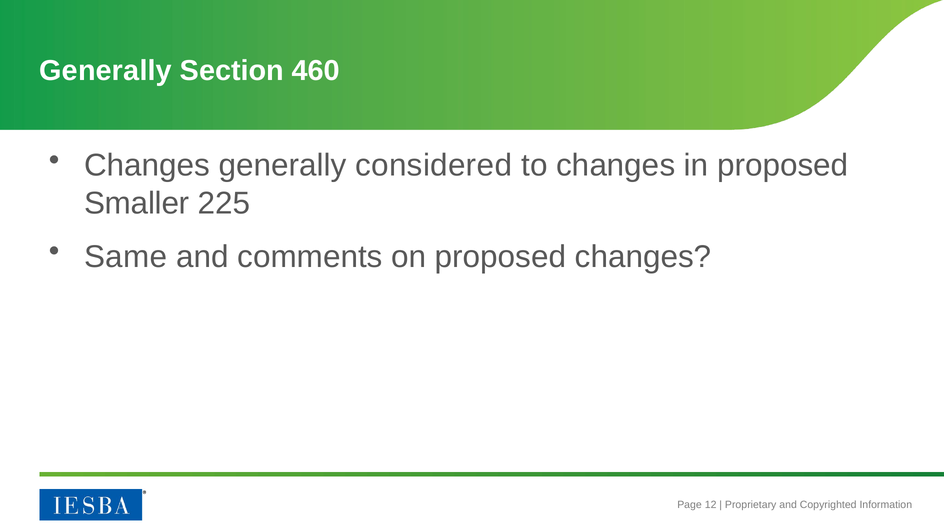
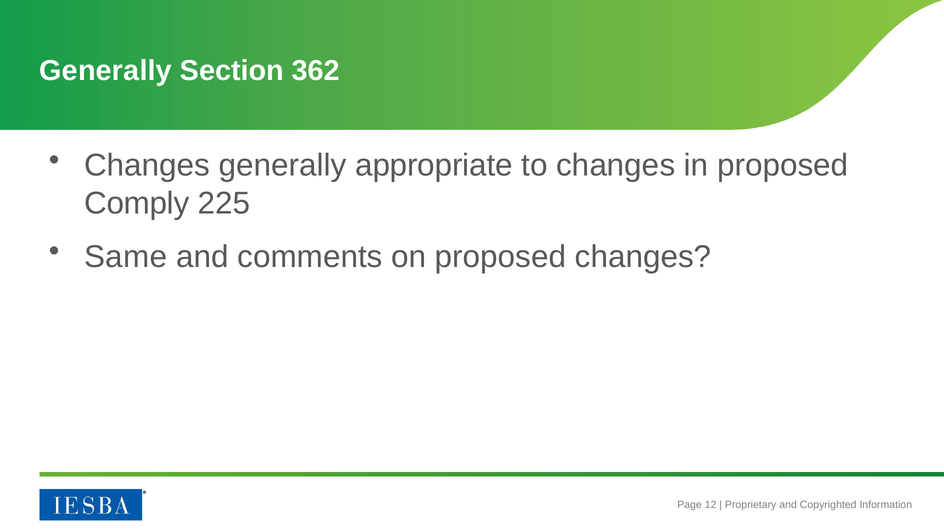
460: 460 -> 362
considered: considered -> appropriate
Smaller: Smaller -> Comply
